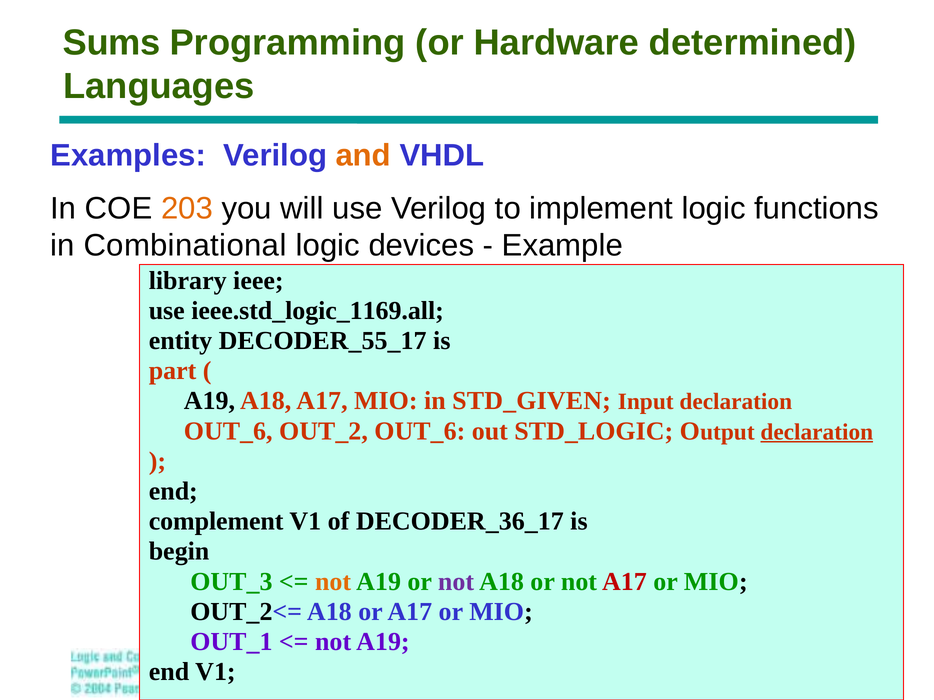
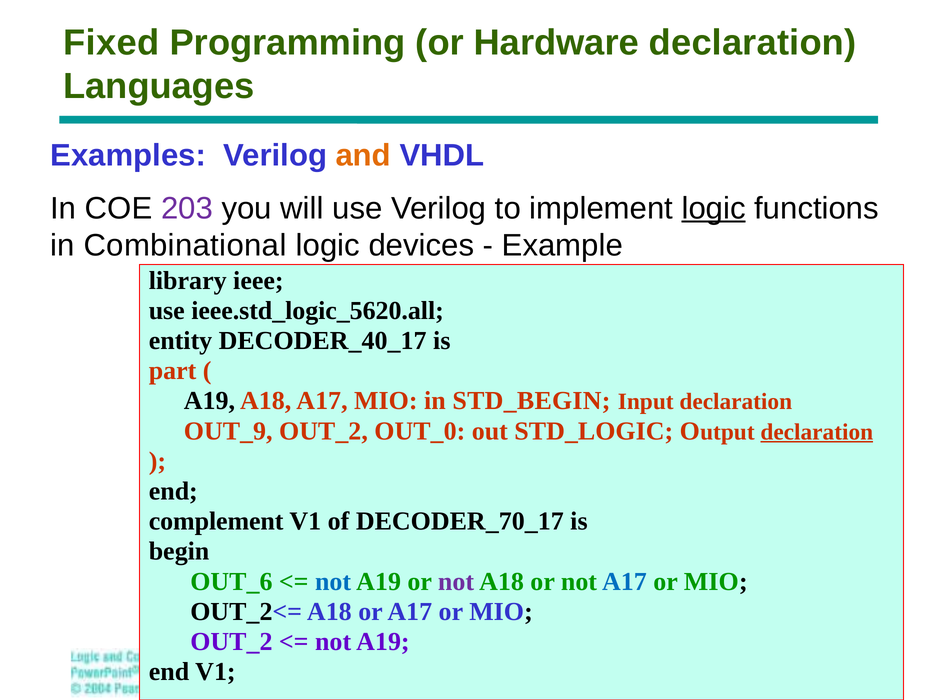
Sums: Sums -> Fixed
Hardware determined: determined -> declaration
203 colour: orange -> purple
logic at (714, 208) underline: none -> present
ieee.std_logic_1169.all: ieee.std_logic_1169.all -> ieee.std_logic_5620.all
DECODER_55_17: DECODER_55_17 -> DECODER_40_17
STD_GIVEN: STD_GIVEN -> STD_BEGIN
OUT_6 at (228, 431): OUT_6 -> OUT_9
OUT_2 OUT_6: OUT_6 -> OUT_0
DECODER_36_17: DECODER_36_17 -> DECODER_70_17
OUT_3: OUT_3 -> OUT_6
not at (333, 582) colour: orange -> blue
A17 at (624, 582) colour: red -> blue
OUT_1 at (231, 642): OUT_1 -> OUT_2
